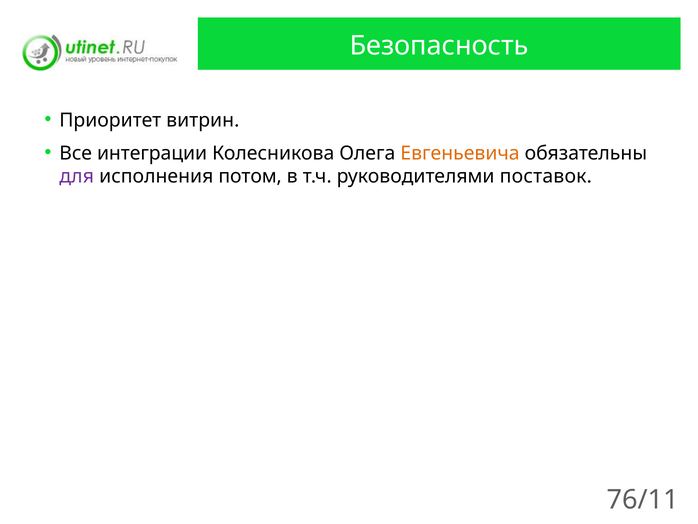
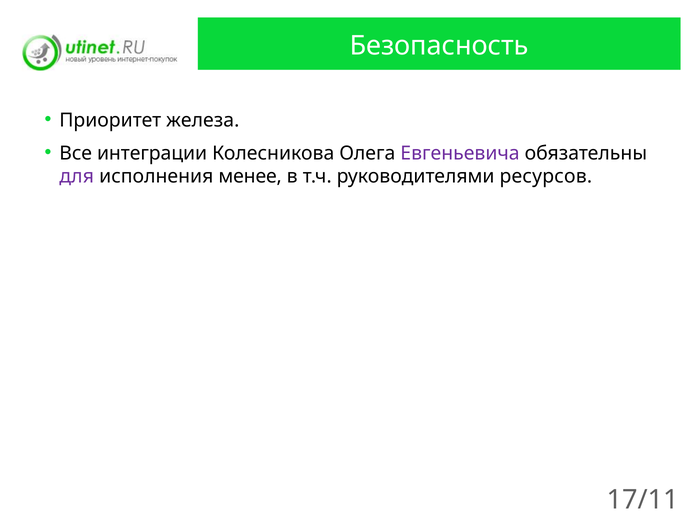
витрин: витрин -> железа
Евгеньевича colour: orange -> purple
потом: потом -> менее
поставок: поставок -> ресурсов
76/11: 76/11 -> 17/11
